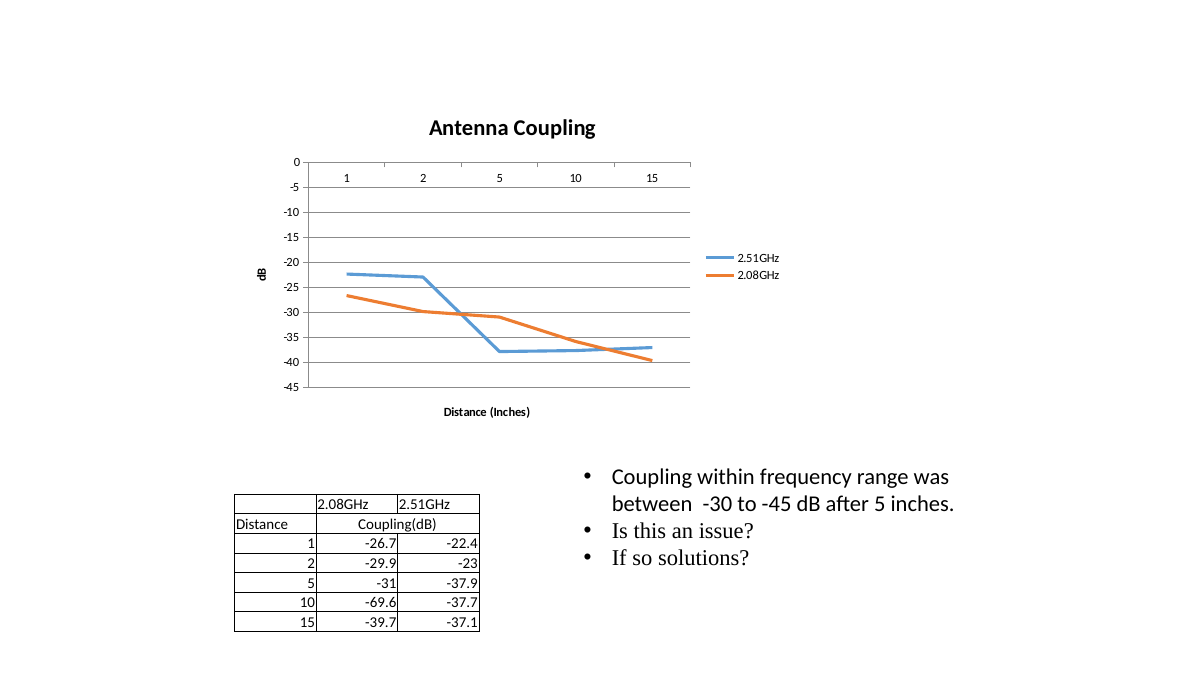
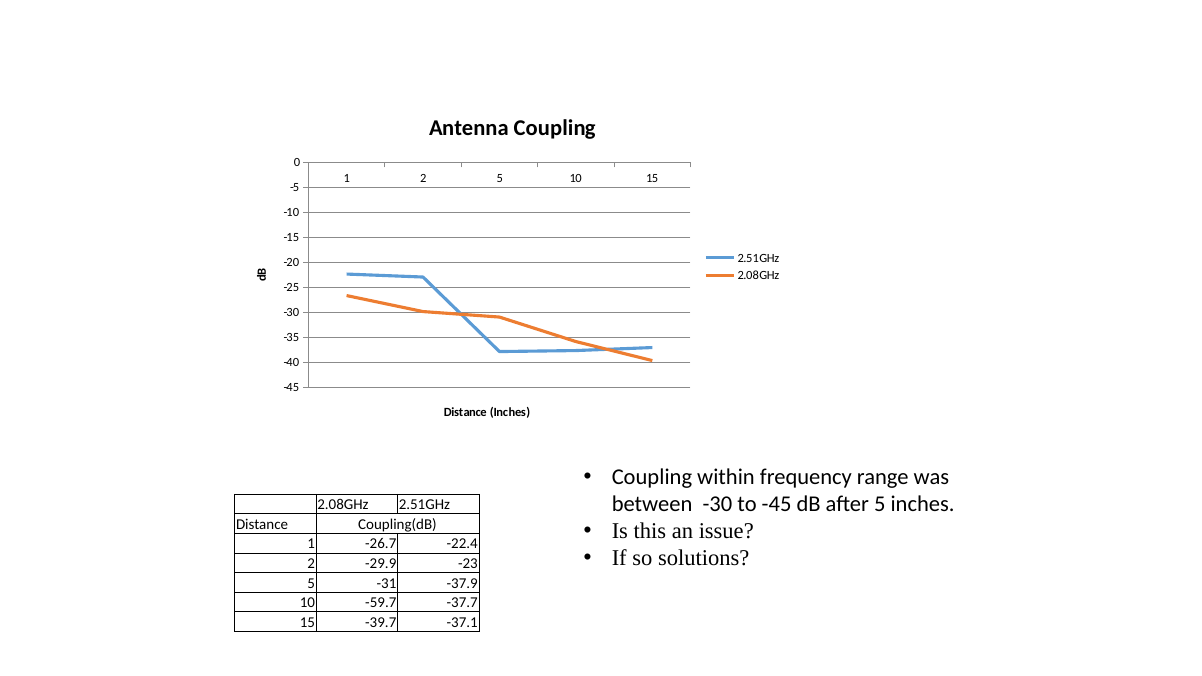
-69.6: -69.6 -> -59.7
